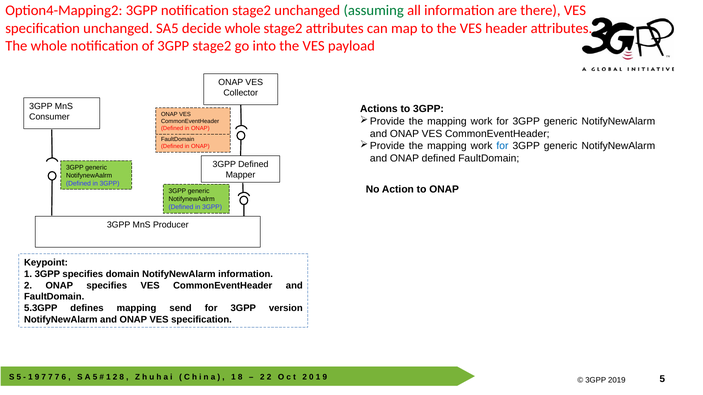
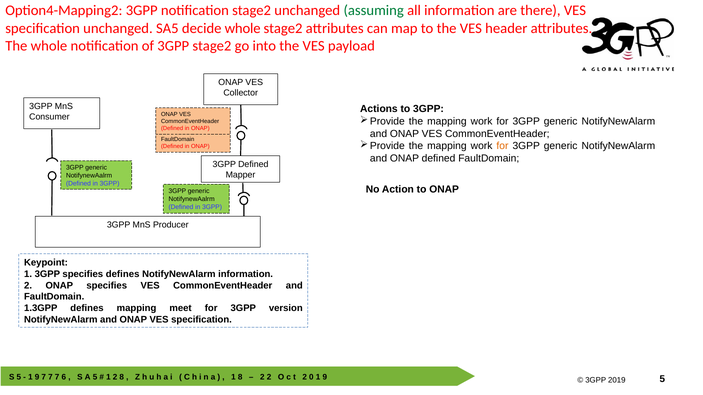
for at (502, 146) colour: blue -> orange
specifies domain: domain -> defines
5.3GPP: 5.3GPP -> 1.3GPP
send: send -> meet
